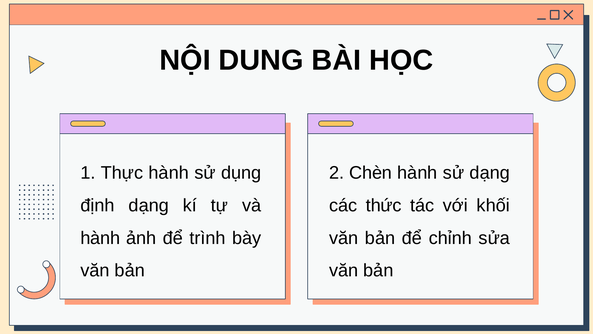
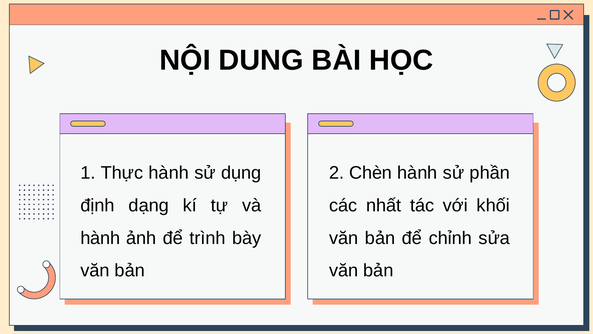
sử dạng: dạng -> phần
thức: thức -> nhất
